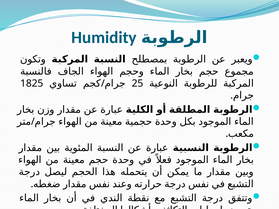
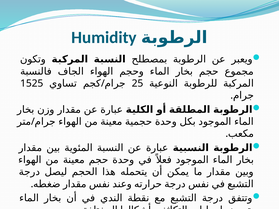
1825: 1825 -> 1525
